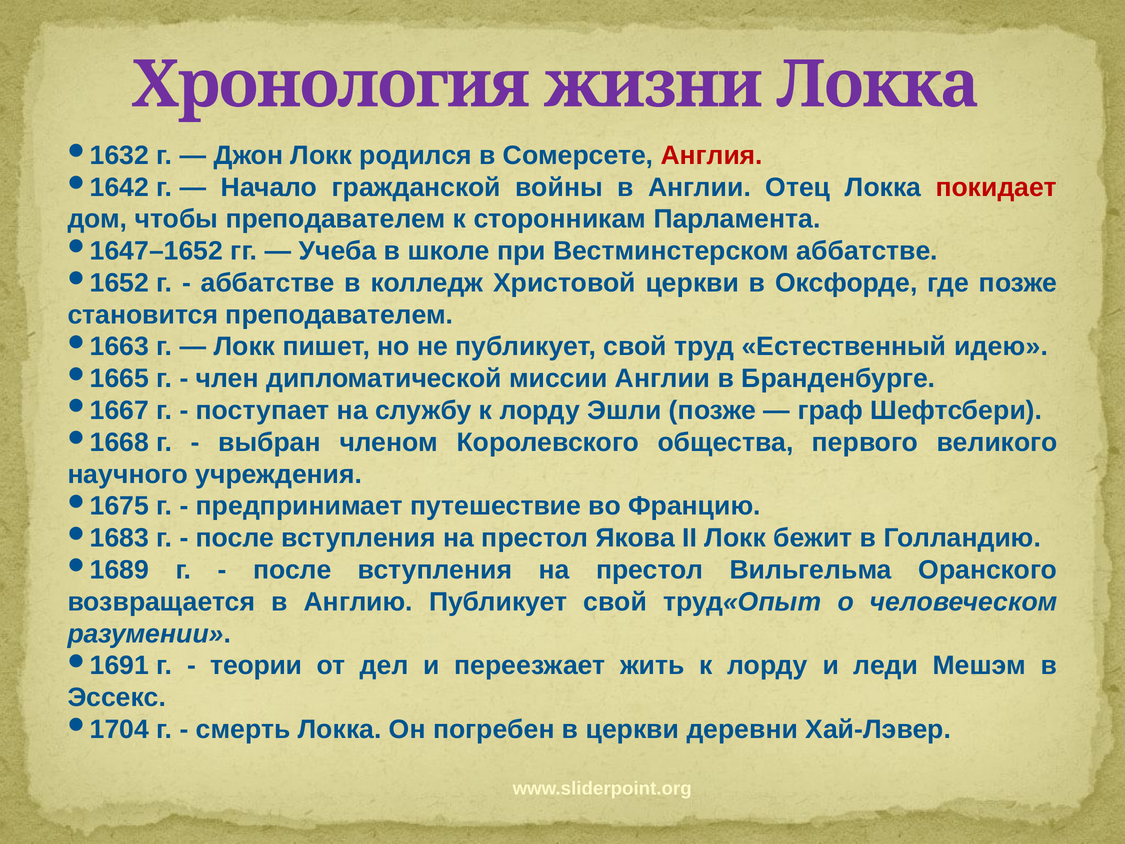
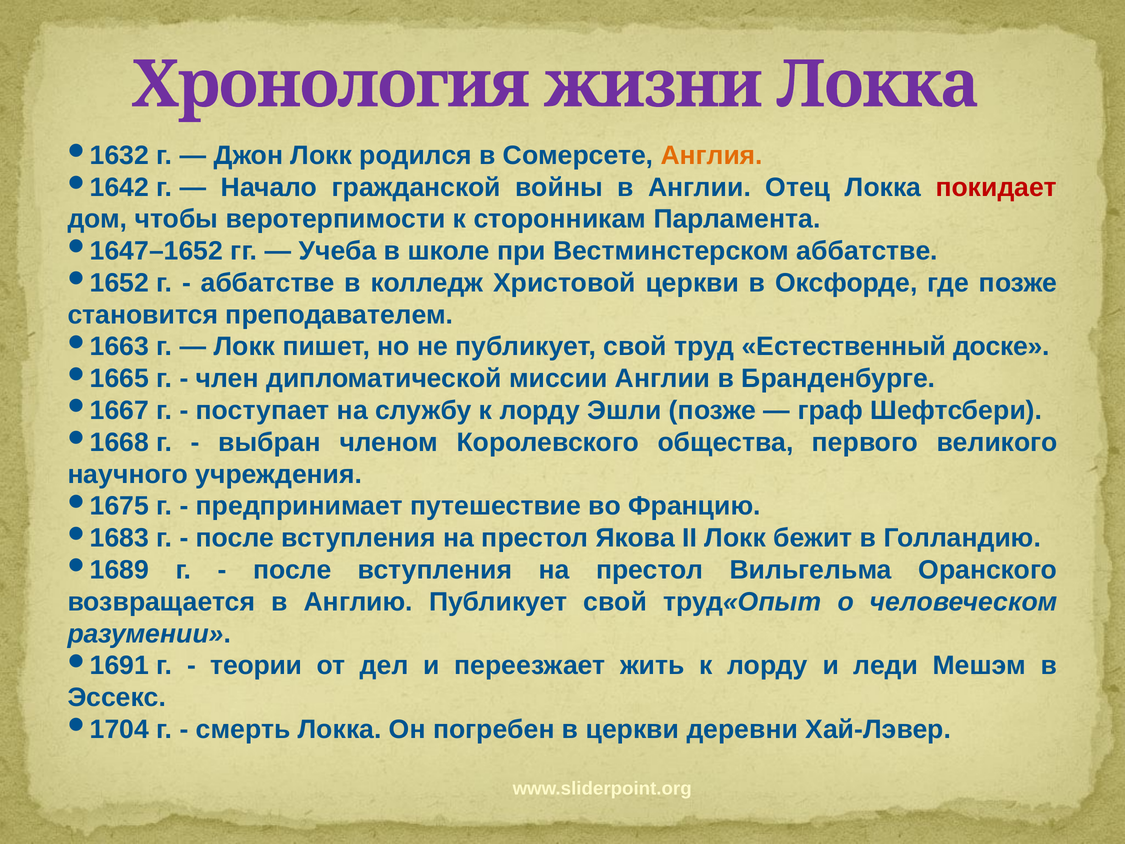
Англия colour: red -> orange
чтобы преподавателем: преподавателем -> веротерпимости
идею: идею -> доске
